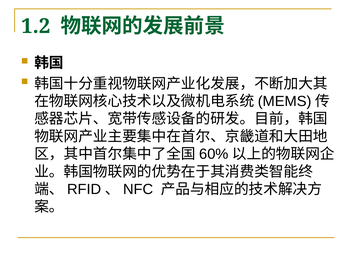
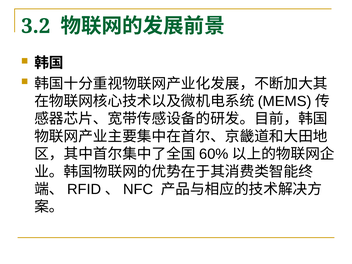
1.2: 1.2 -> 3.2
